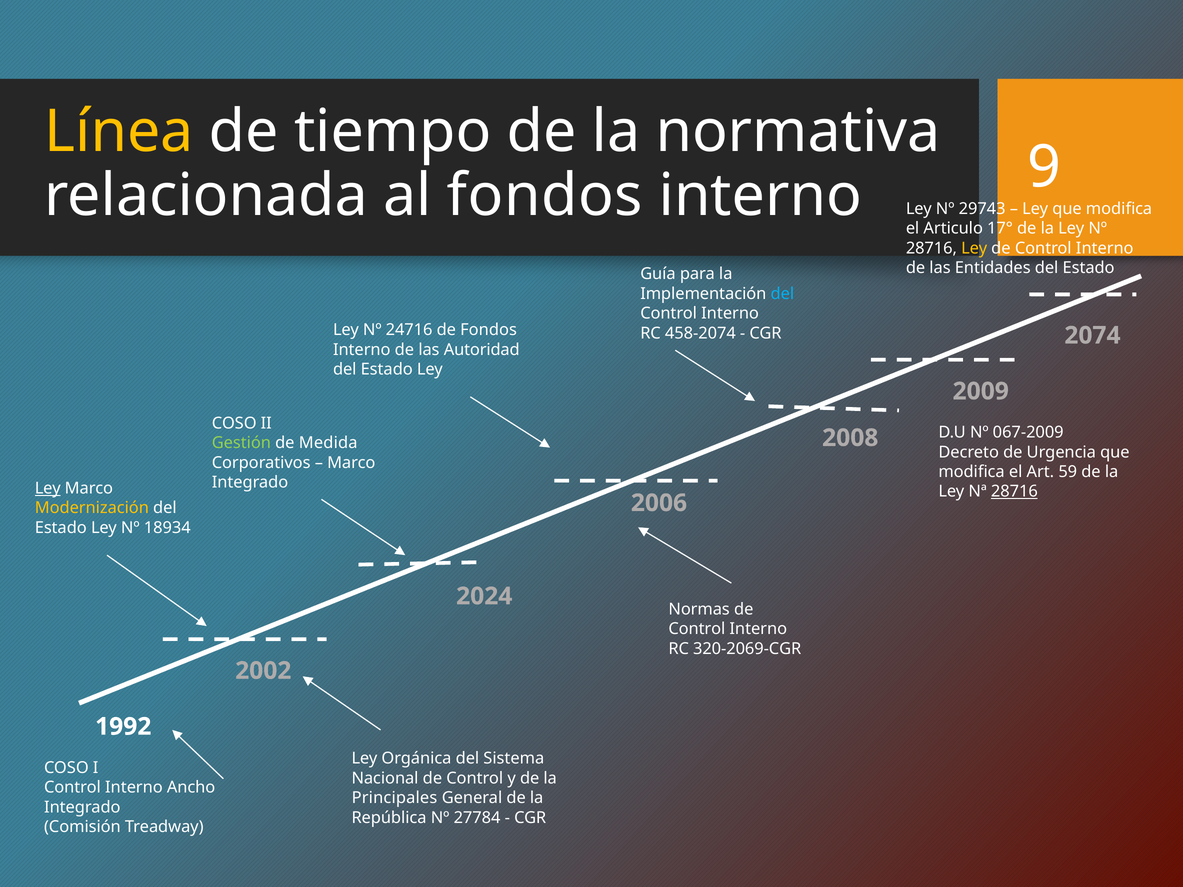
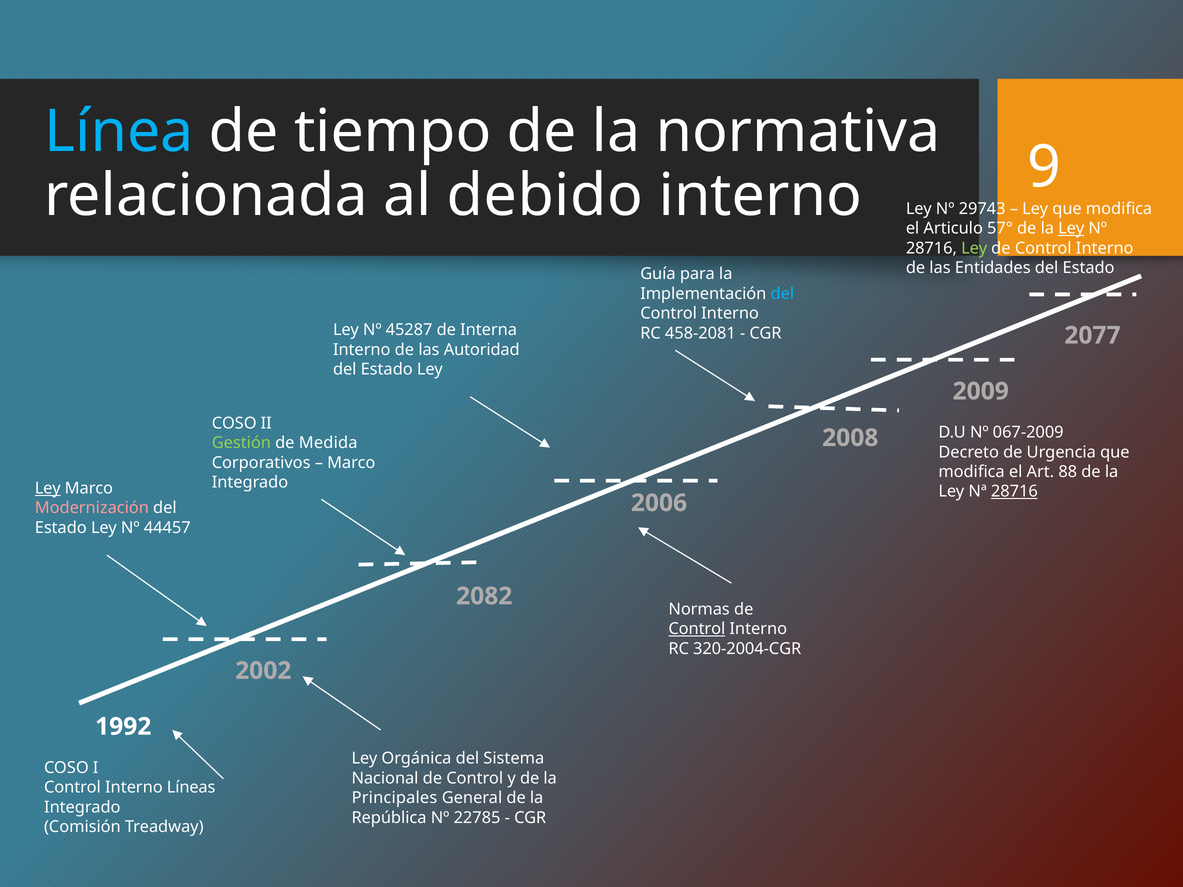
Línea colour: yellow -> light blue
al fondos: fondos -> debido
17°: 17° -> 57°
Ley at (1071, 229) underline: none -> present
Ley at (974, 248) colour: yellow -> light green
24716: 24716 -> 45287
de Fondos: Fondos -> Interna
458-2074: 458-2074 -> 458-2081
2074: 2074 -> 2077
59: 59 -> 88
Modernización colour: yellow -> pink
18934: 18934 -> 44457
2024: 2024 -> 2082
Control at (697, 629) underline: none -> present
320-2069-CGR: 320-2069-CGR -> 320-2004-CGR
Ancho: Ancho -> Líneas
27784: 27784 -> 22785
